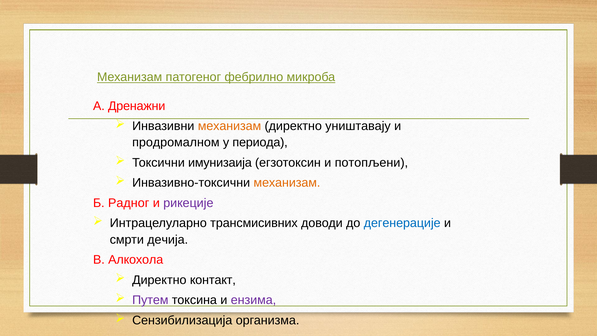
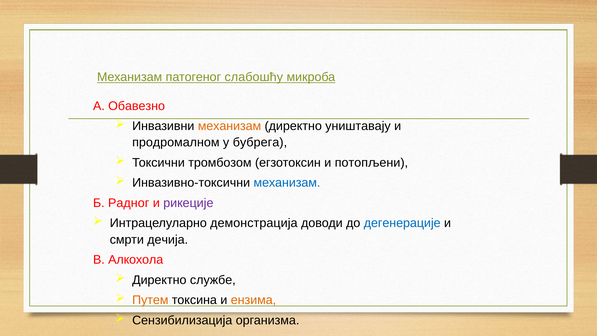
фебрилно: фебрилно -> слабошћу
Дренажни: Дренажни -> Обавезно
периода: периода -> бубрега
имунизаија: имунизаија -> тромбозом
механизам at (287, 183) colour: orange -> blue
трансмисивних: трансмисивних -> демонстрација
контакт: контакт -> службе
Путем colour: purple -> orange
ензима colour: purple -> orange
